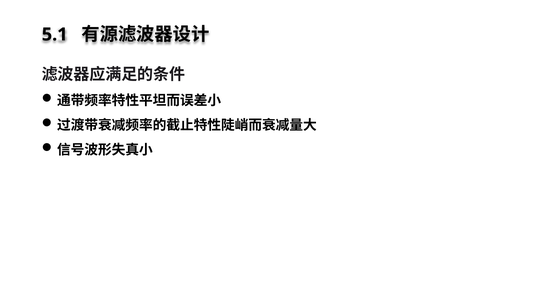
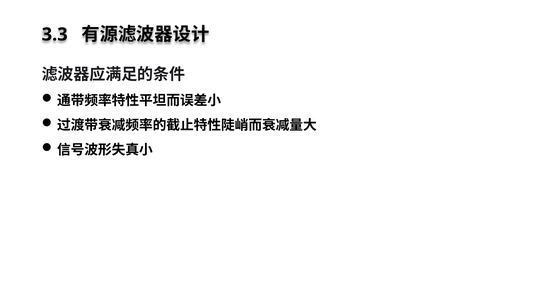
5.1: 5.1 -> 3.3
